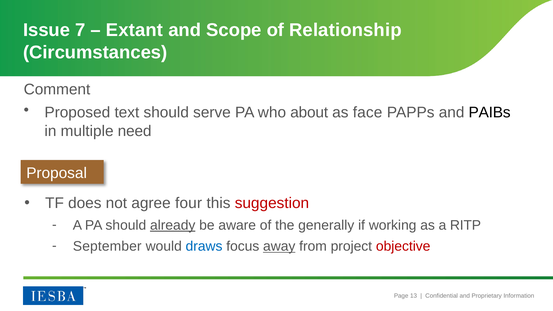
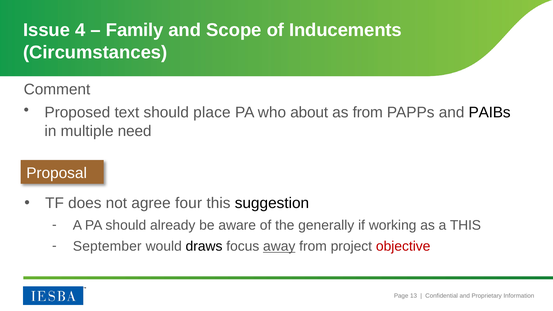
7: 7 -> 4
Extant: Extant -> Family
Relationship: Relationship -> Inducements
serve: serve -> place
as face: face -> from
suggestion colour: red -> black
already underline: present -> none
a RITP: RITP -> THIS
draws colour: blue -> black
